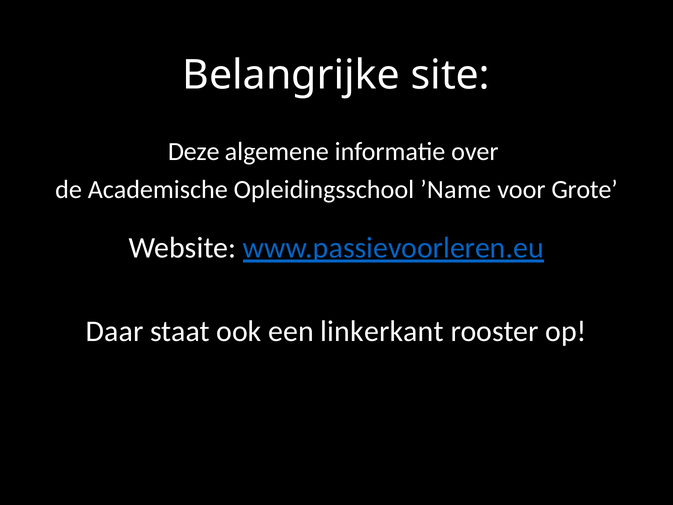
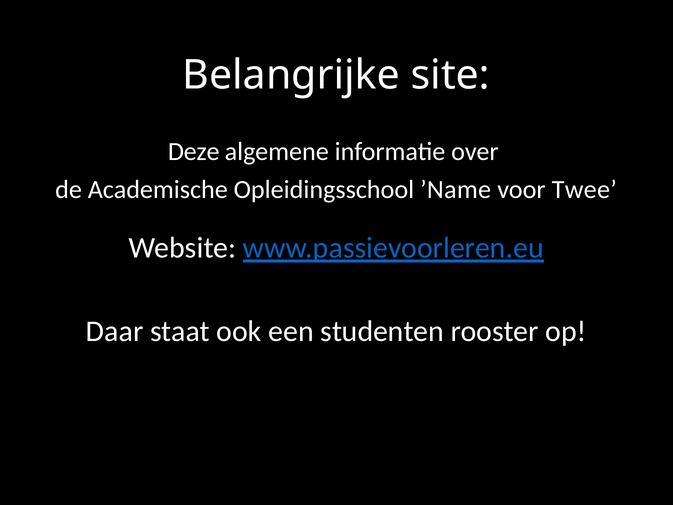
Grote: Grote -> Twee
linkerkant: linkerkant -> studenten
